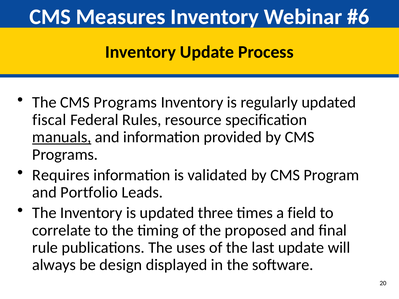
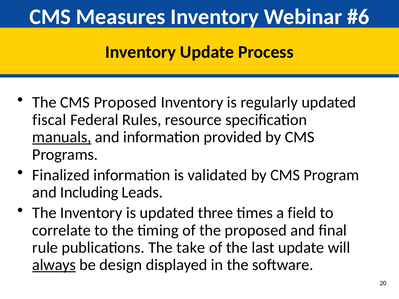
The CMS Programs: Programs -> Proposed
Requires: Requires -> Finalized
Portfolio: Portfolio -> Including
uses: uses -> take
always underline: none -> present
